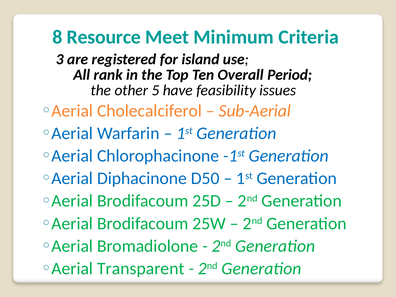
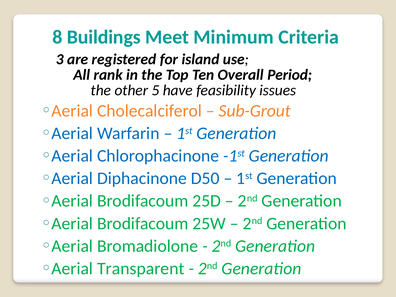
Resource: Resource -> Buildings
Sub-Aerial: Sub-Aerial -> Sub-Grout
